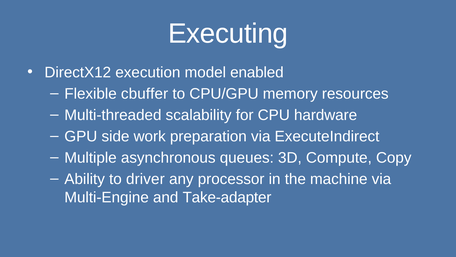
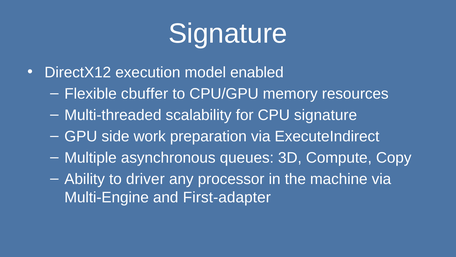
Executing at (228, 34): Executing -> Signature
CPU hardware: hardware -> signature
Take-adapter: Take-adapter -> First-adapter
